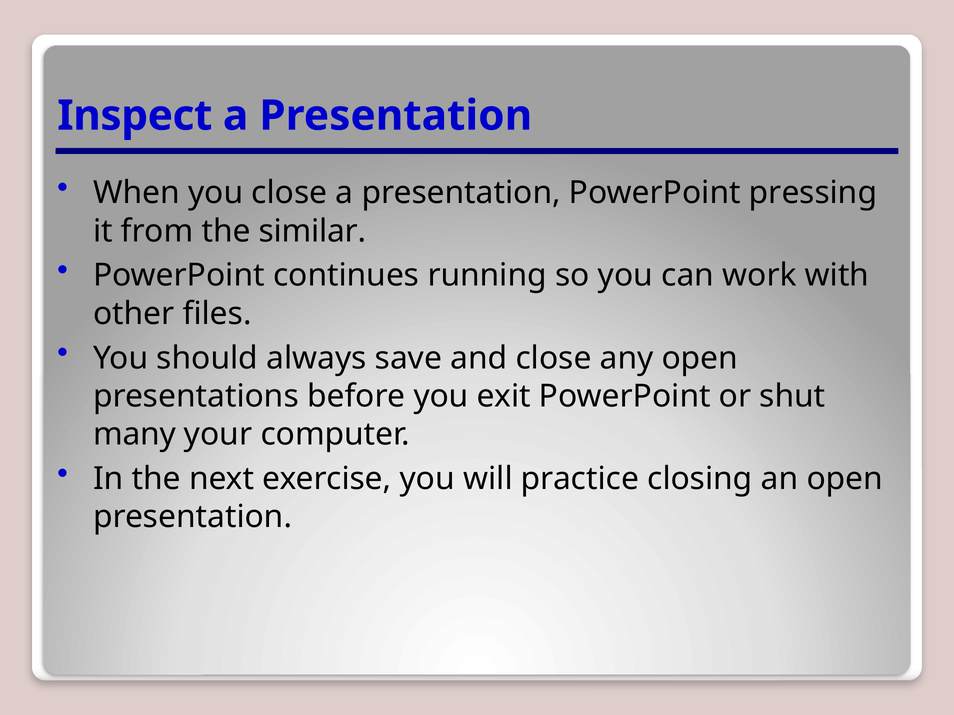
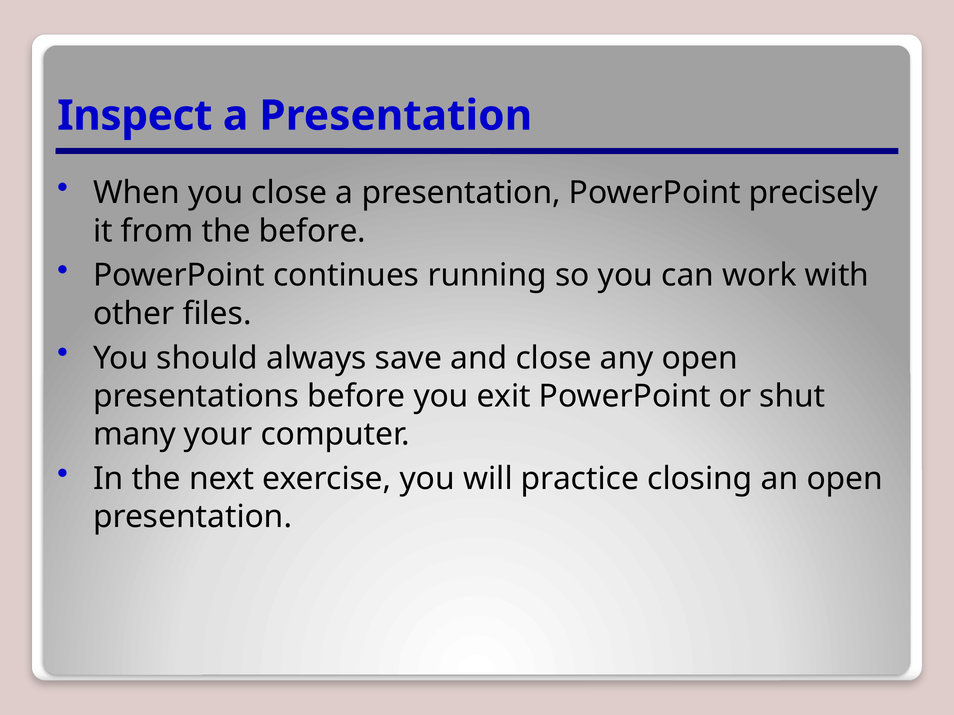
pressing: pressing -> precisely
the similar: similar -> before
